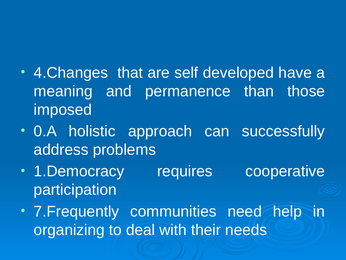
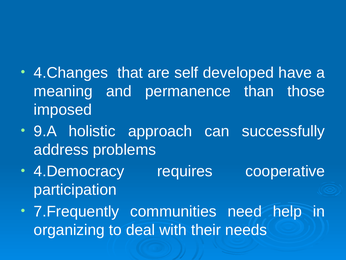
0.A: 0.A -> 9.A
1.Democracy: 1.Democracy -> 4.Democracy
